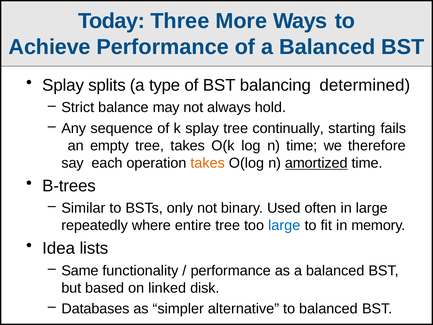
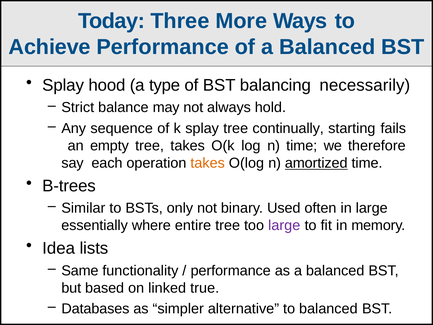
splits: splits -> hood
determined: determined -> necessarily
repeatedly: repeatedly -> essentially
large at (284, 225) colour: blue -> purple
disk: disk -> true
